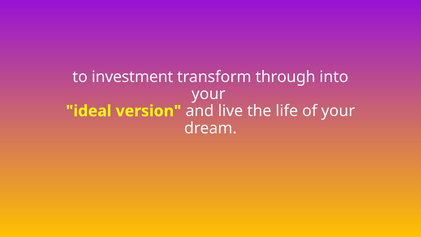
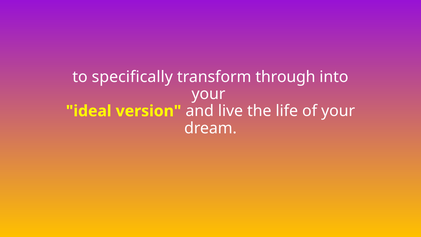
investment: investment -> specifically
